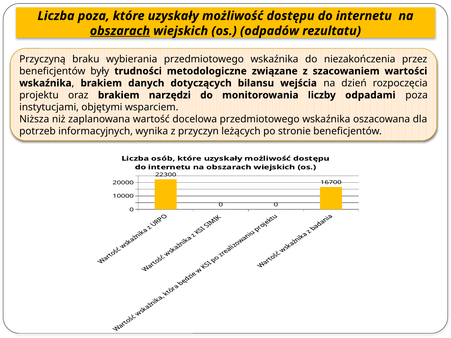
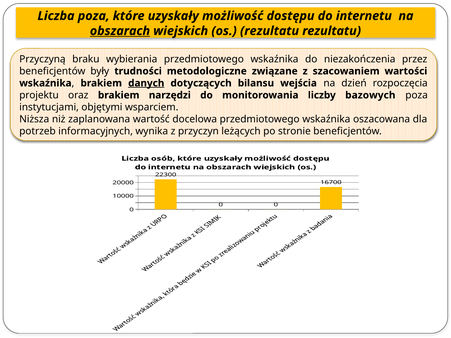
os odpadów: odpadów -> rezultatu
danych underline: none -> present
odpadami: odpadami -> bazowych
